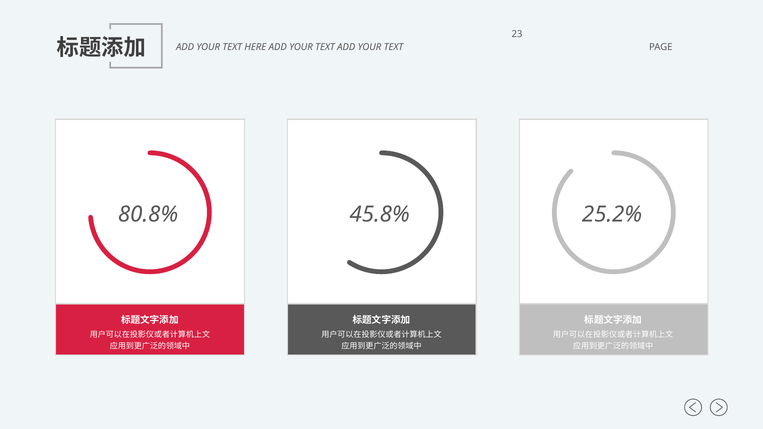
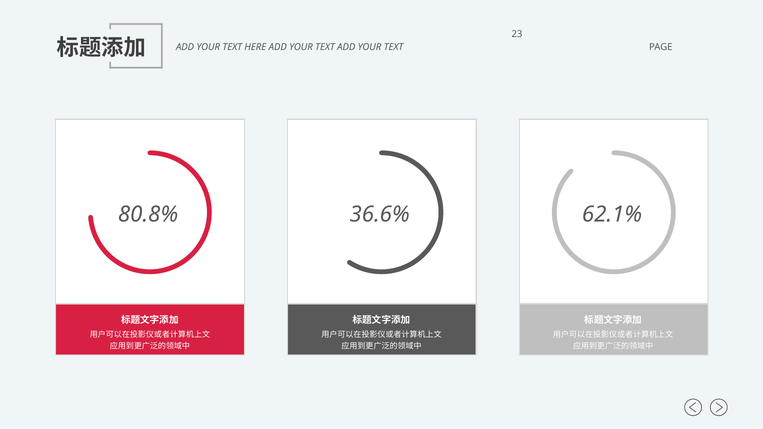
45.8%: 45.8% -> 36.6%
25.2%: 25.2% -> 62.1%
